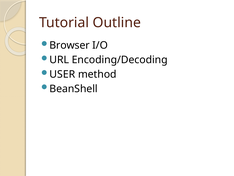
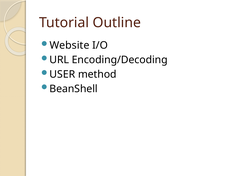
Browser: Browser -> Website
